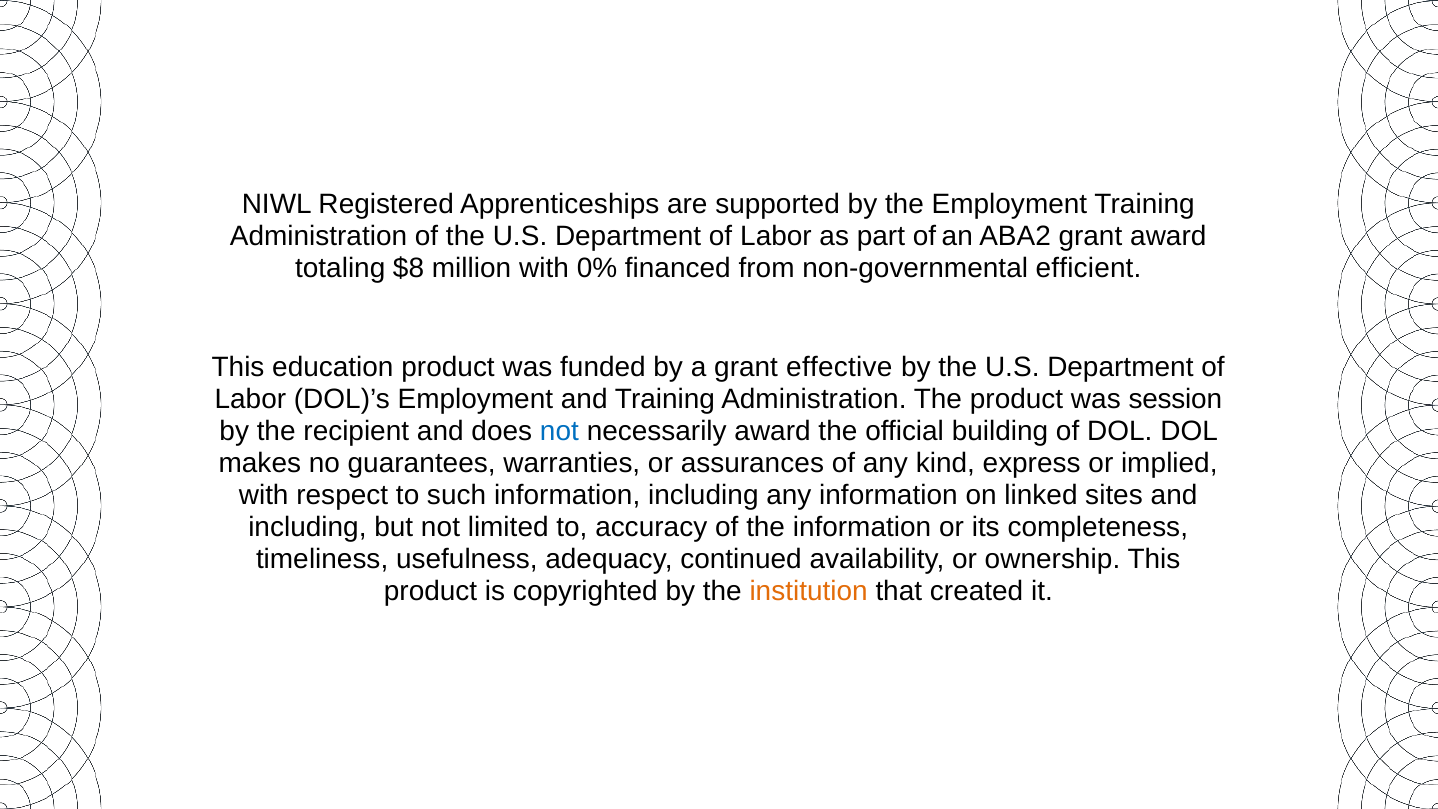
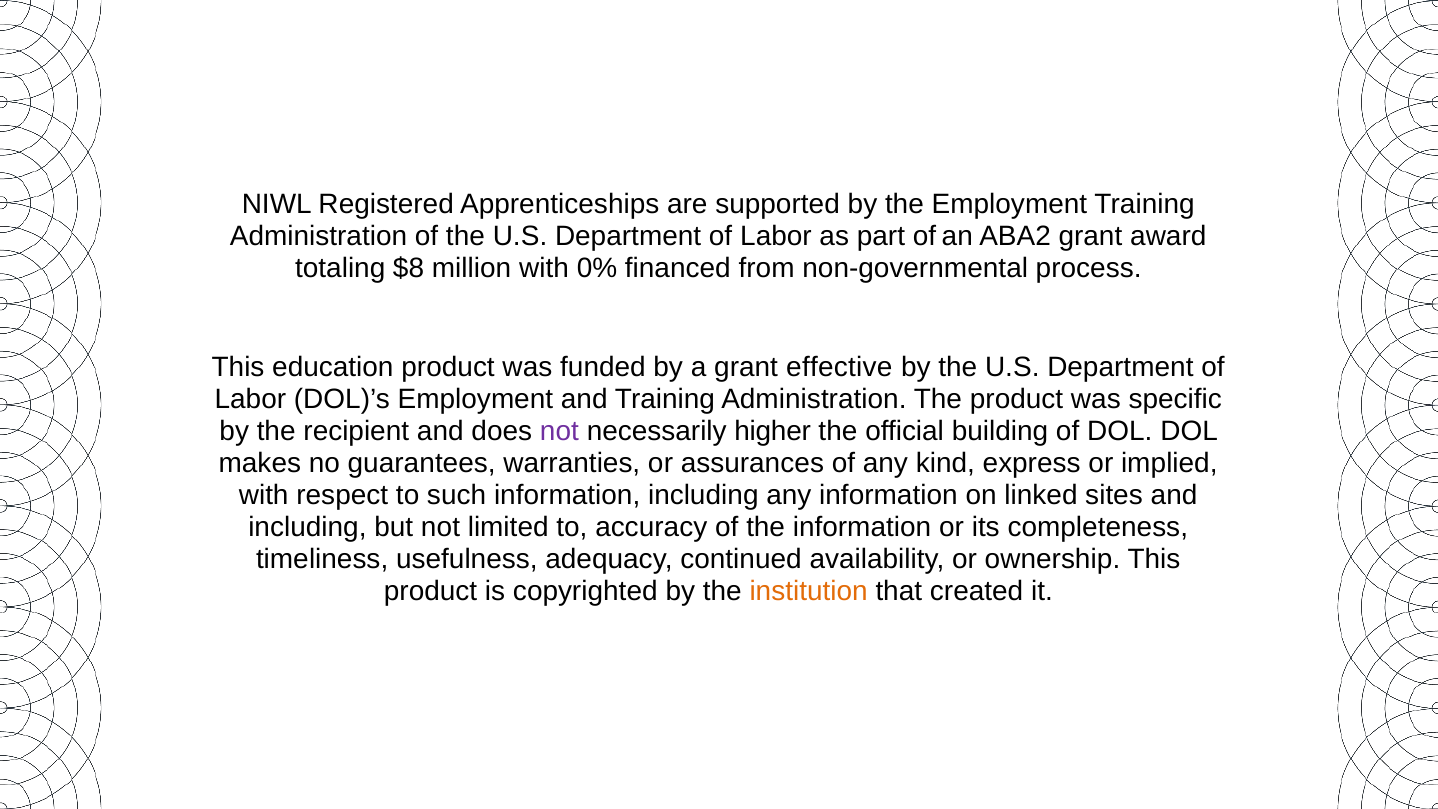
efficient: efficient -> process
session: session -> specific
not at (559, 431) colour: blue -> purple
necessarily award: award -> higher
